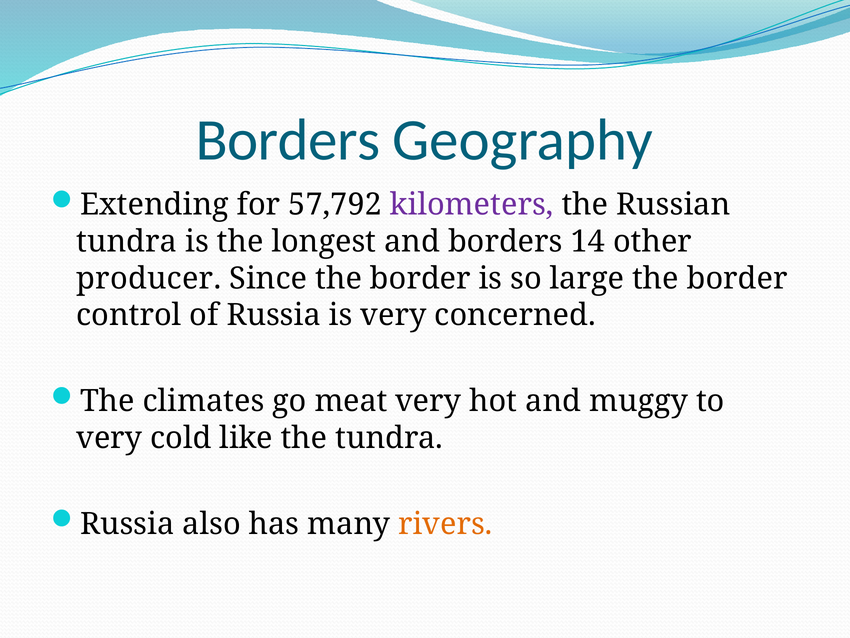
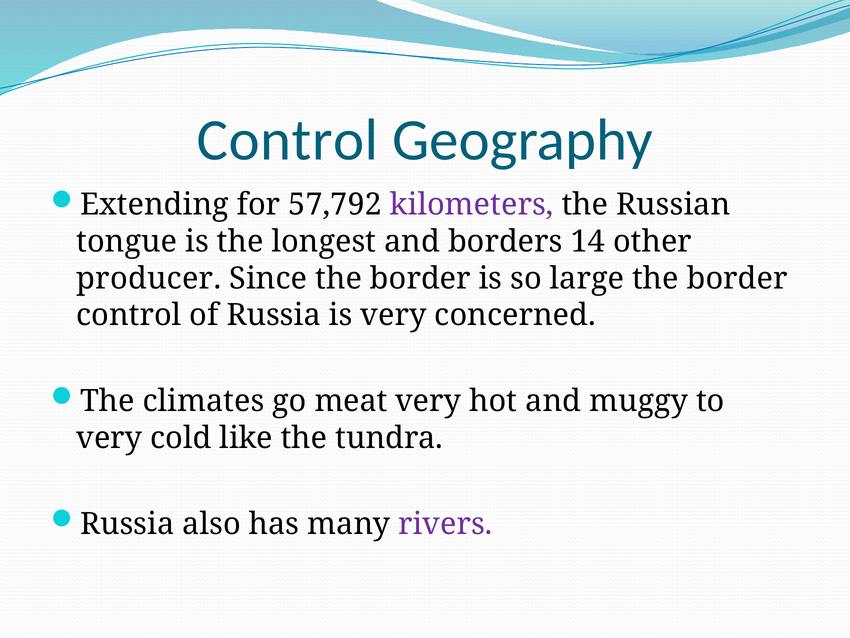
Borders at (288, 140): Borders -> Control
tundra at (127, 241): tundra -> tongue
rivers colour: orange -> purple
